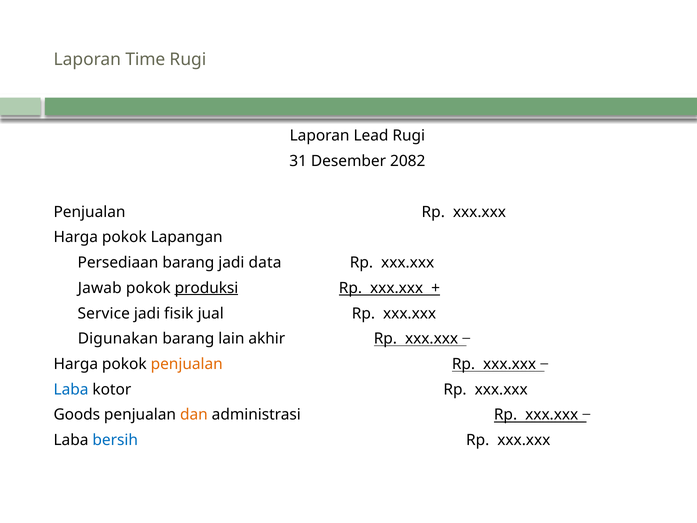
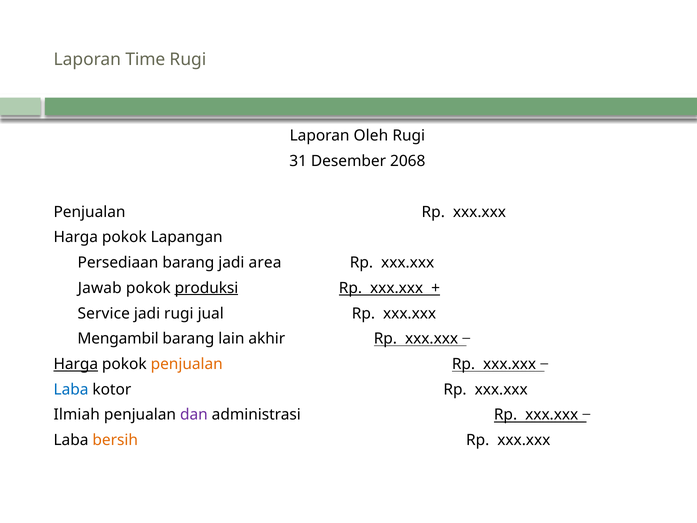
Lead: Lead -> Oleh
2082: 2082 -> 2068
data: data -> area
jadi fisik: fisik -> rugi
Digunakan: Digunakan -> Mengambil
Harga at (76, 364) underline: none -> present
Goods: Goods -> Ilmiah
dan colour: orange -> purple
bersih colour: blue -> orange
